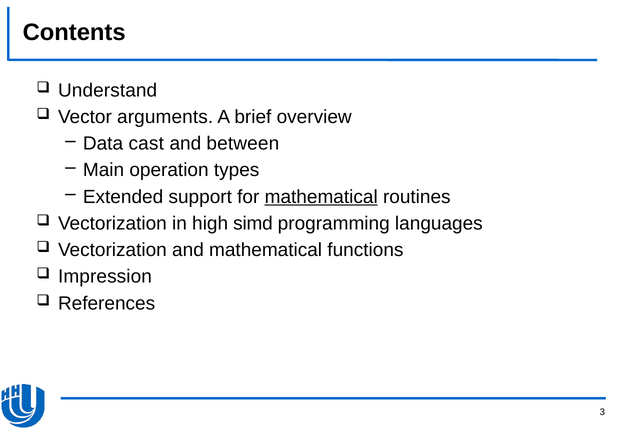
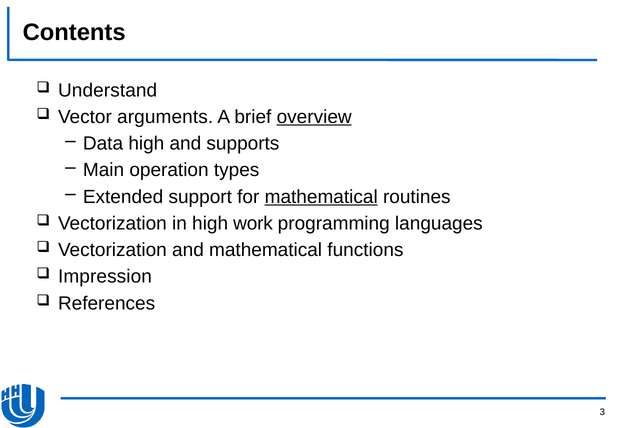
overview underline: none -> present
Data cast: cast -> high
between: between -> supports
simd: simd -> work
